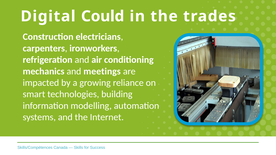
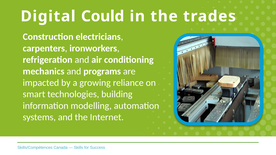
meetings: meetings -> programs
